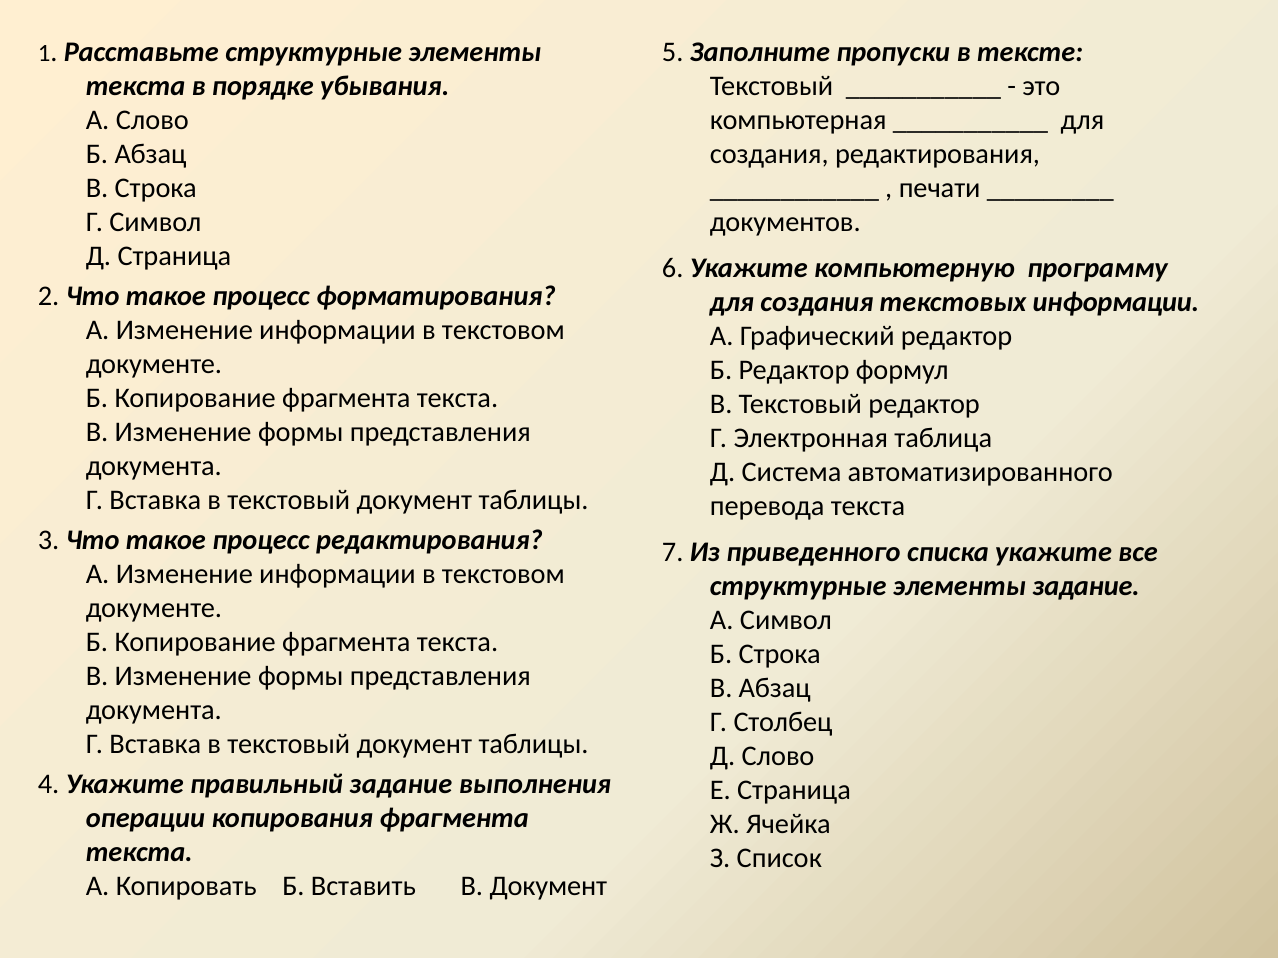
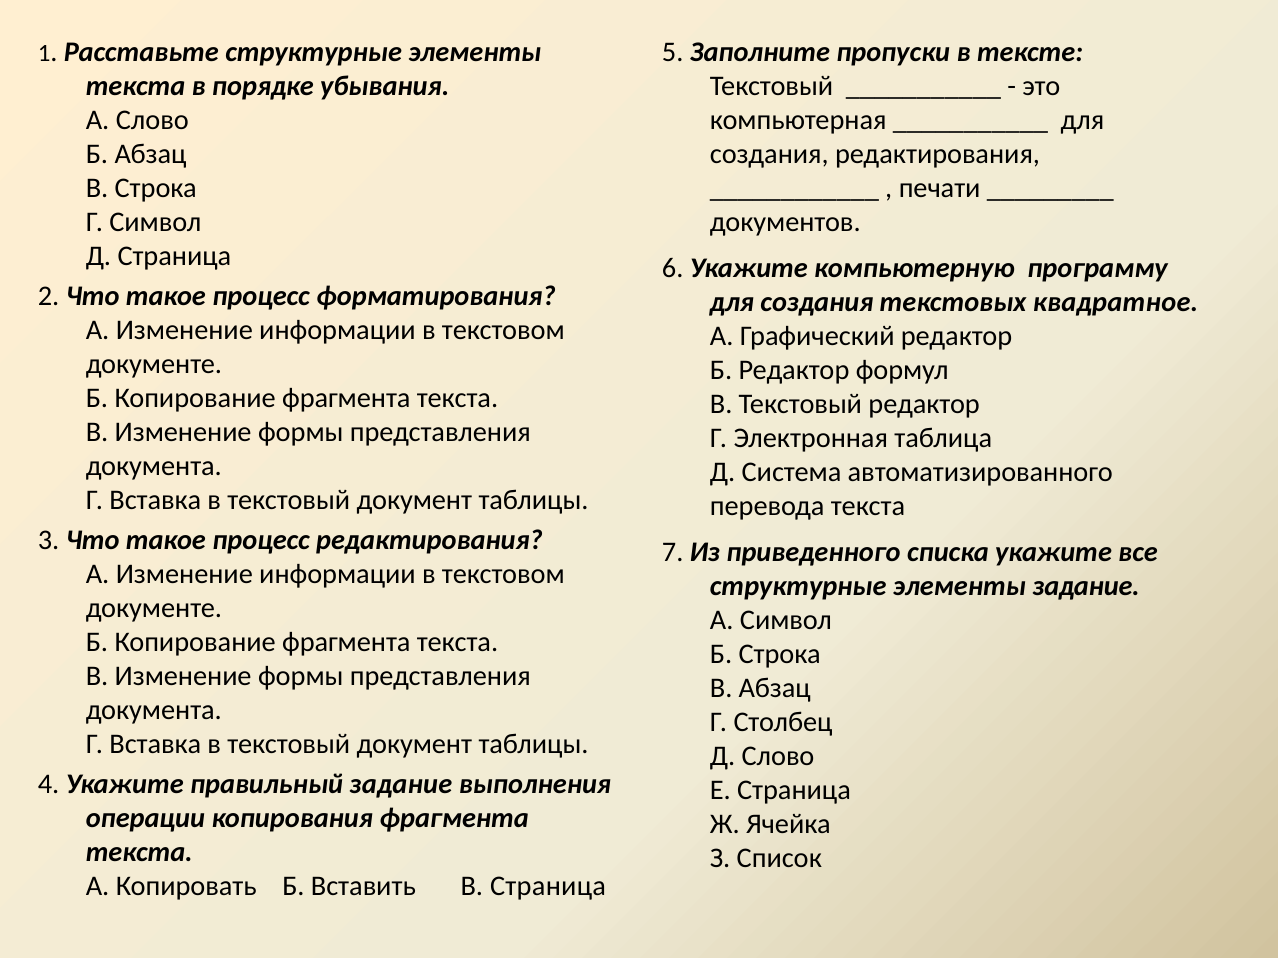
текстовых информации: информации -> квадратное
В Документ: Документ -> Страница
